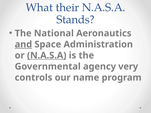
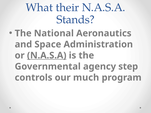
and underline: present -> none
very: very -> step
name: name -> much
